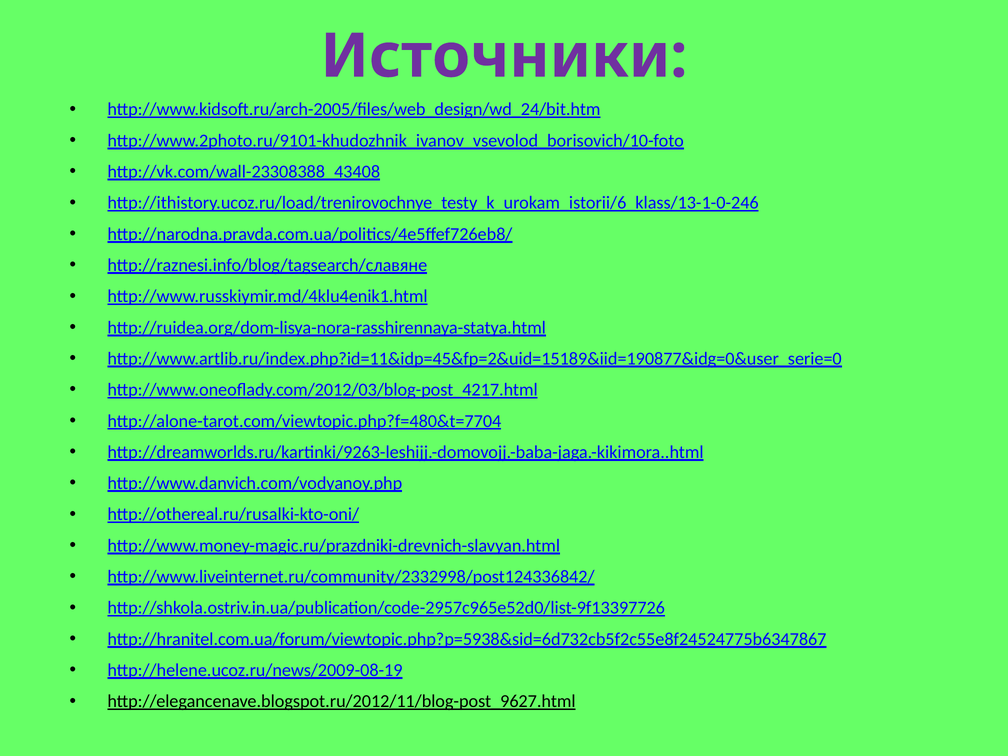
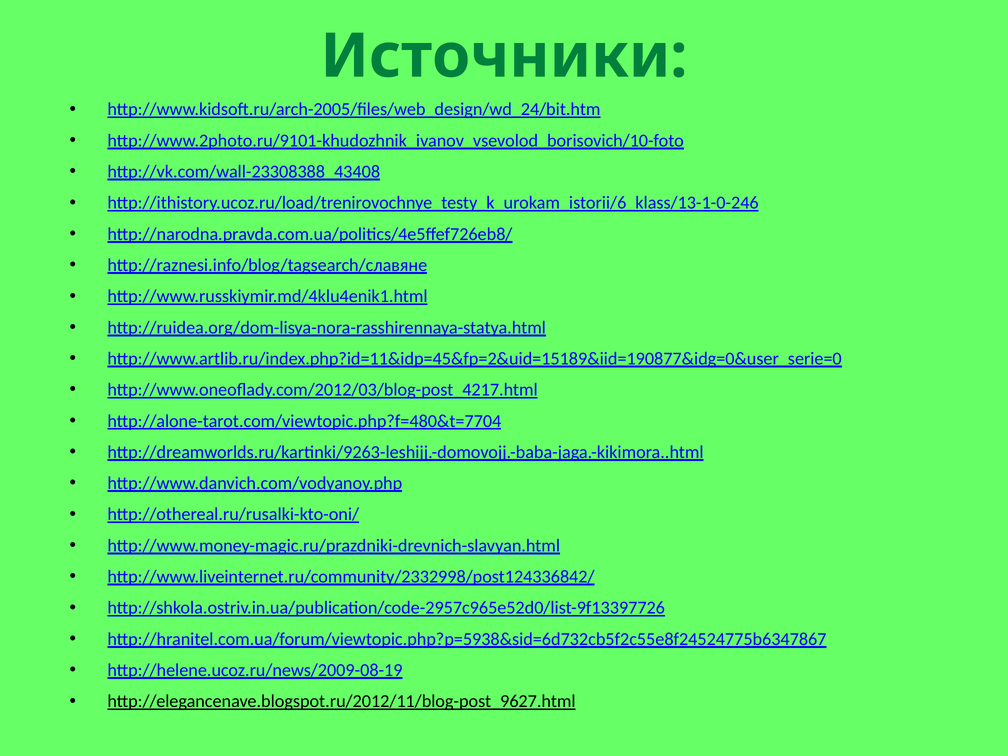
Источники colour: purple -> green
